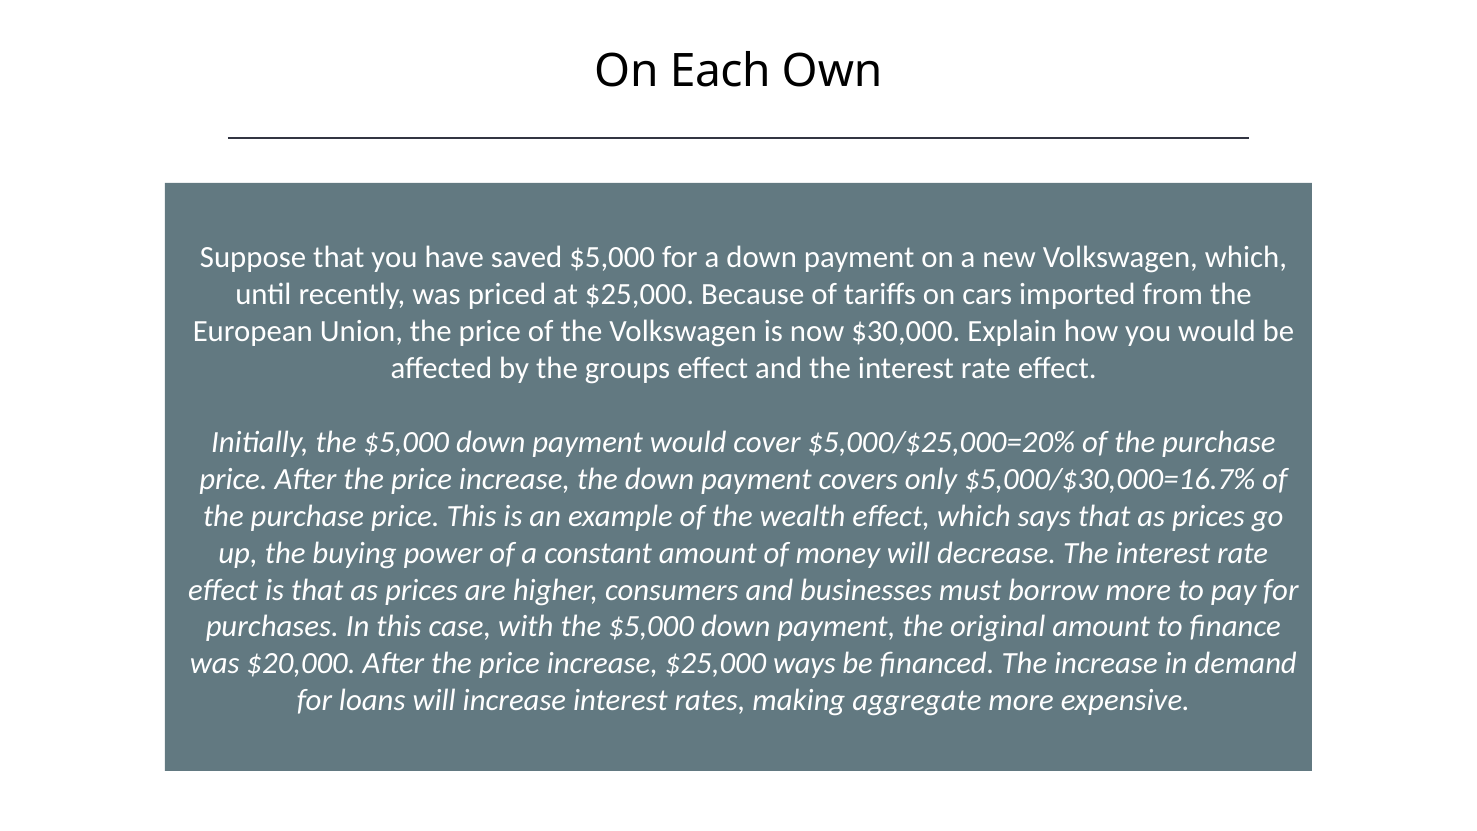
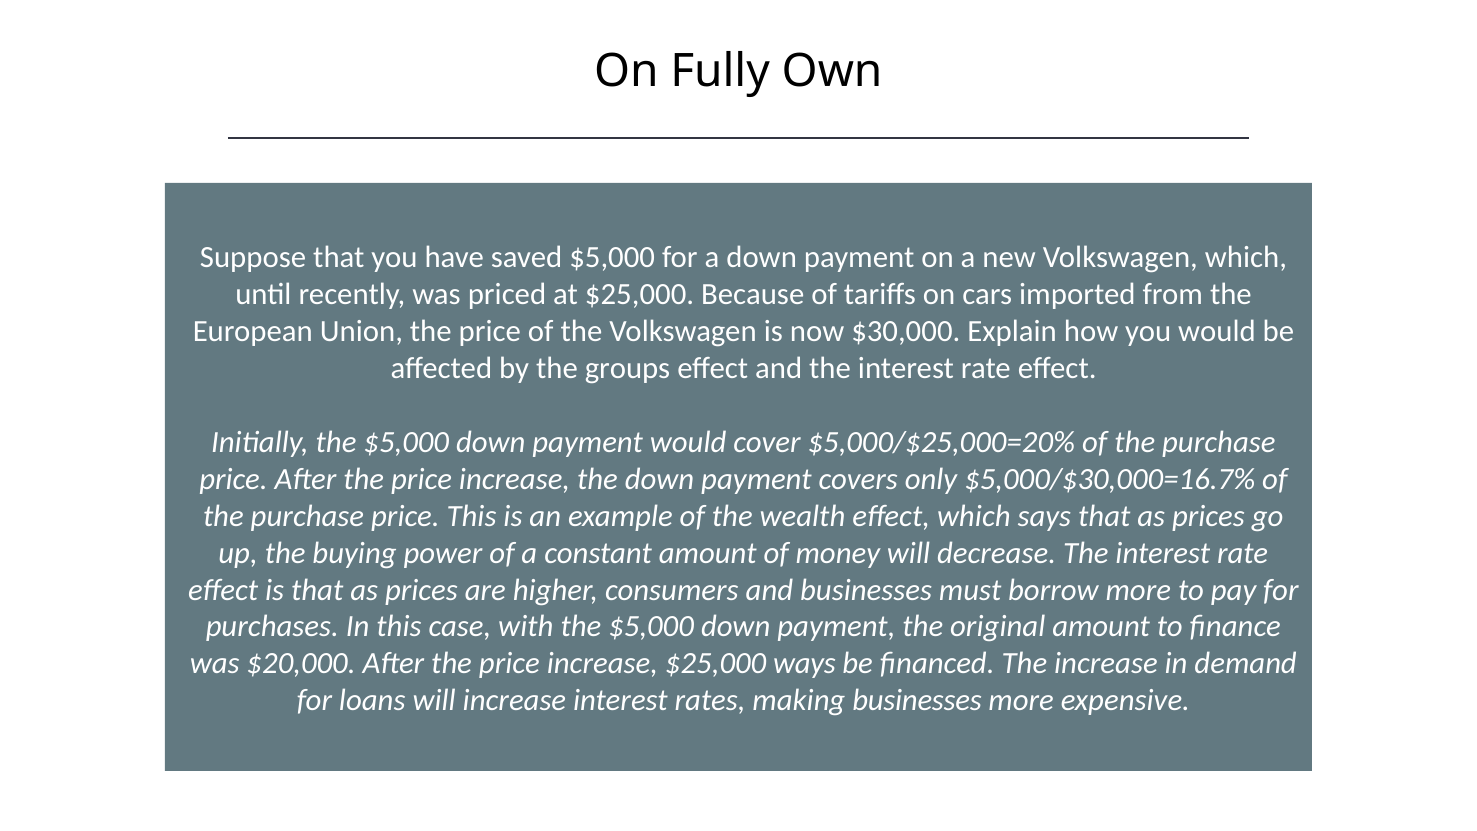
Each: Each -> Fully
making aggregate: aggregate -> businesses
